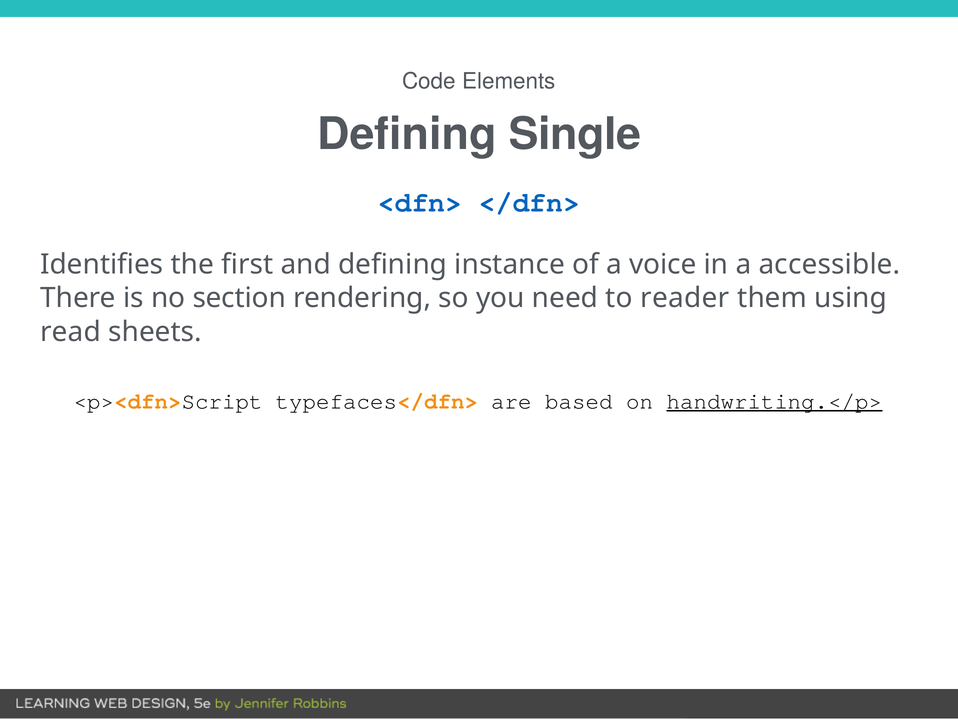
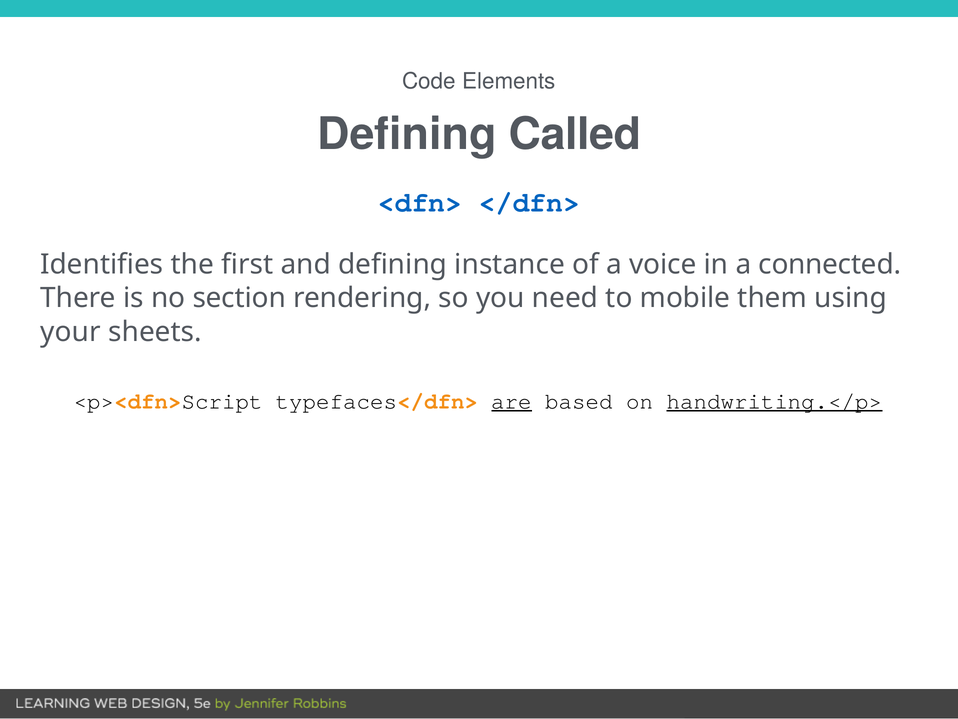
Single: Single -> Called
accessible: accessible -> connected
reader: reader -> mobile
read: read -> your
are underline: none -> present
